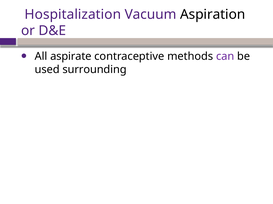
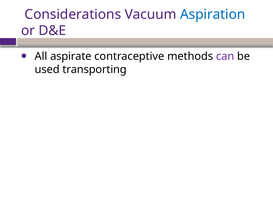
Hospitalization: Hospitalization -> Considerations
Aspiration colour: black -> blue
surrounding: surrounding -> transporting
